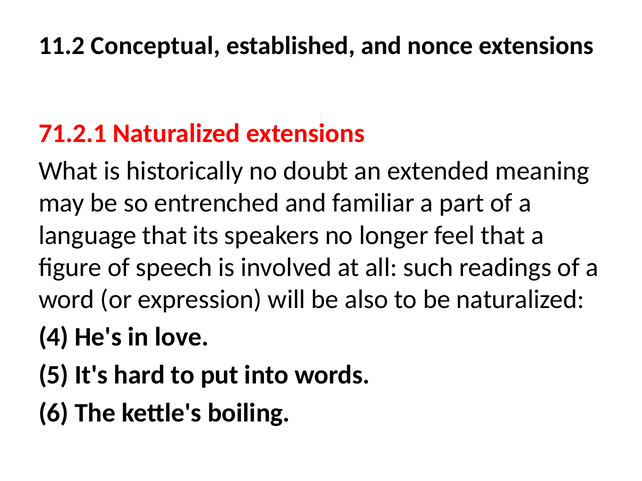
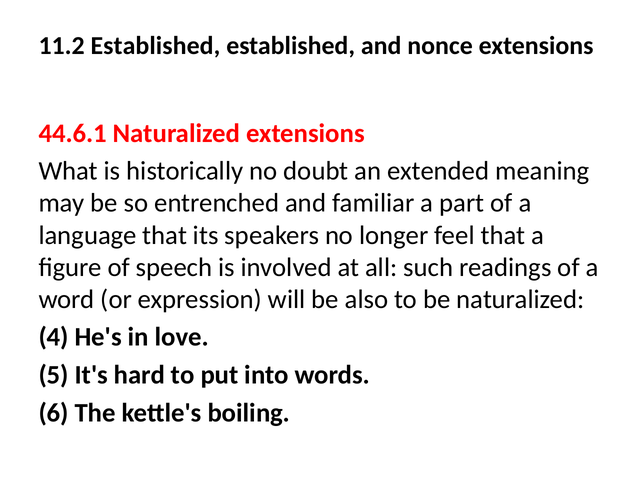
11.2 Conceptual: Conceptual -> Established
71.2.1: 71.2.1 -> 44.6.1
